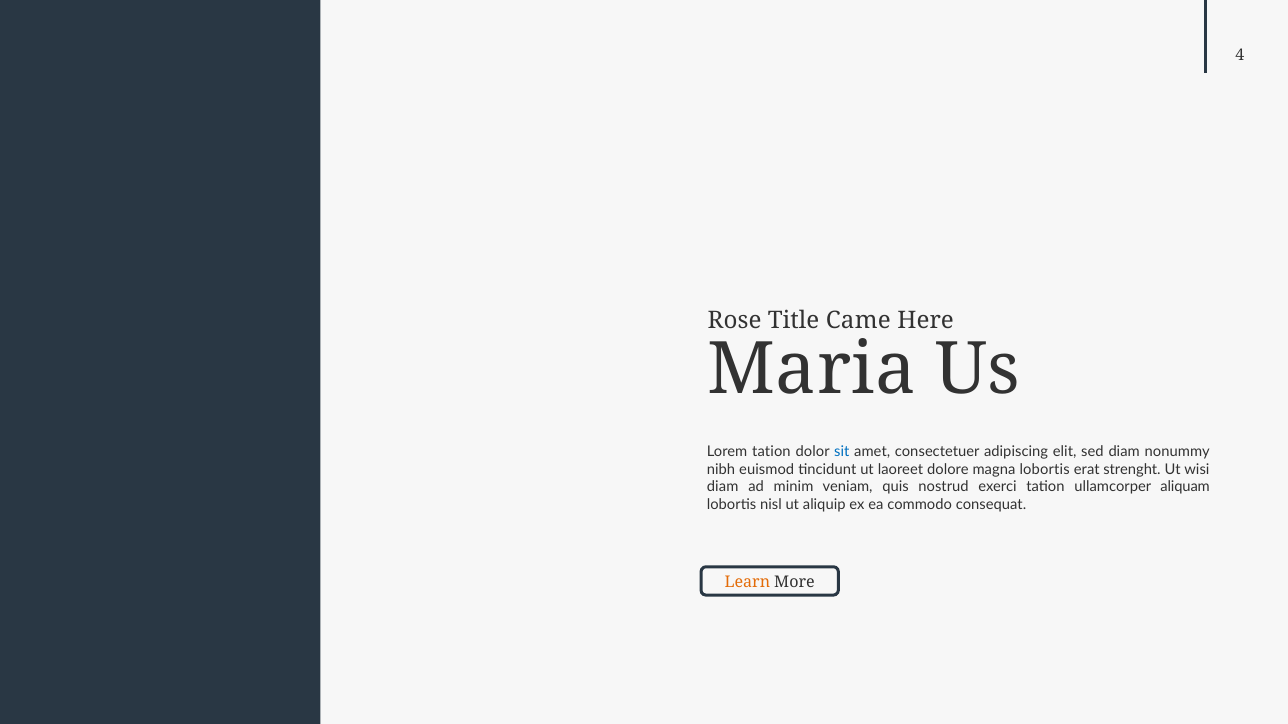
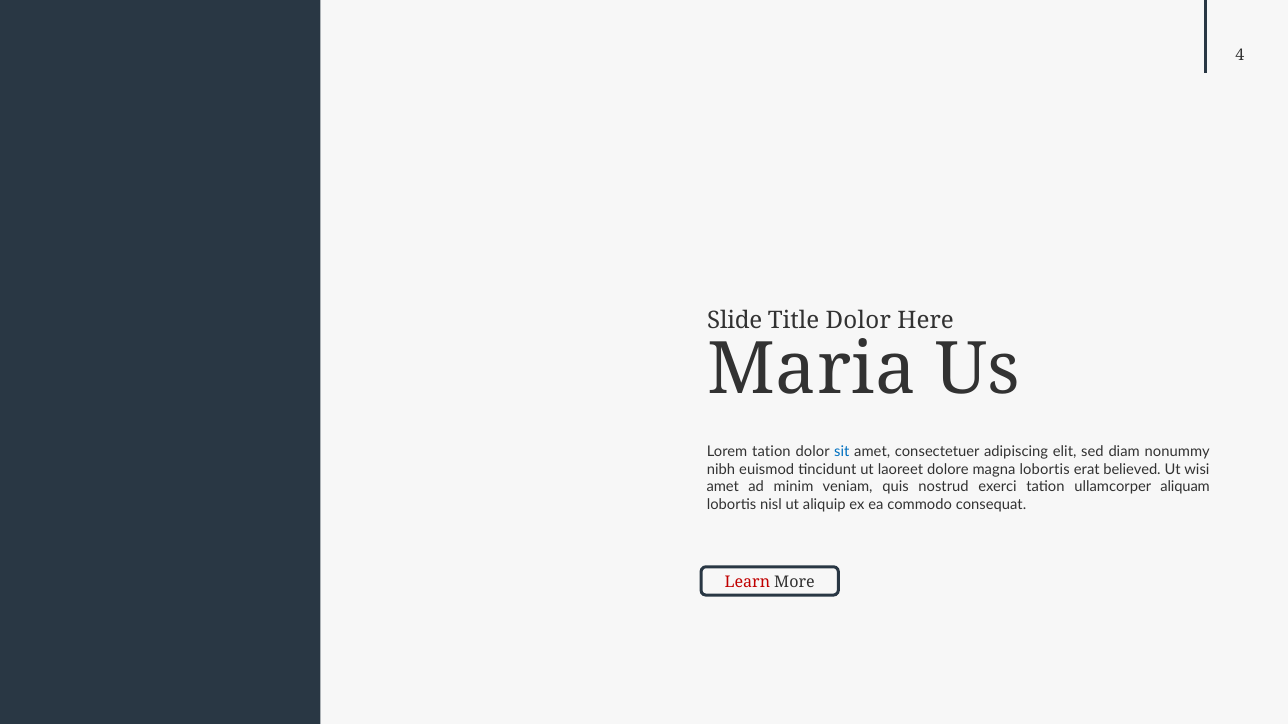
Rose: Rose -> Slide
Title Came: Came -> Dolor
strenght: strenght -> believed
diam at (723, 487): diam -> amet
Learn colour: orange -> red
